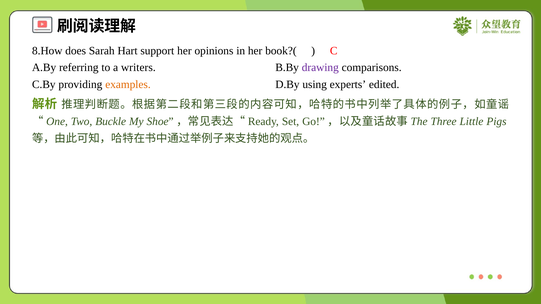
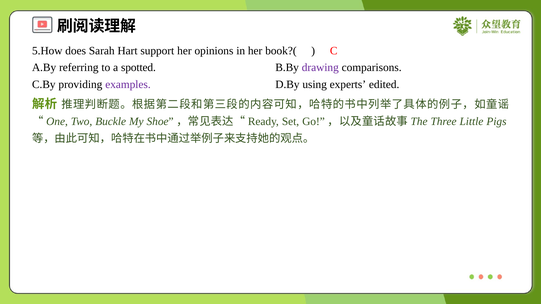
8.How: 8.How -> 5.How
writers: writers -> spotted
examples colour: orange -> purple
